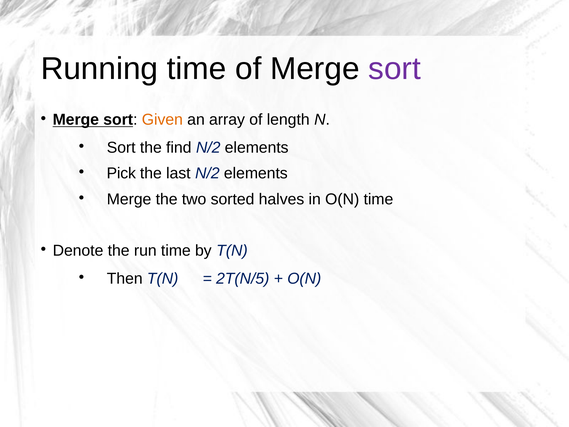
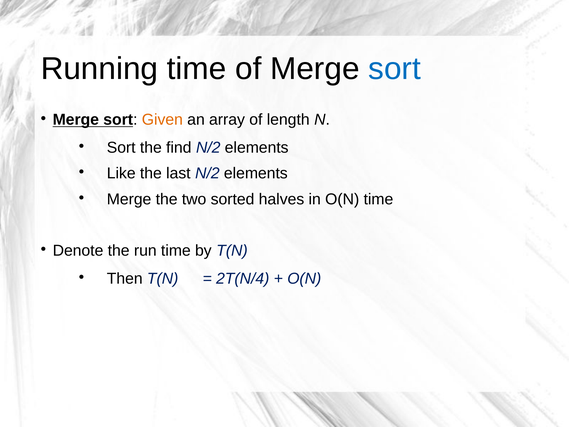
sort at (395, 69) colour: purple -> blue
Pick: Pick -> Like
2T(N/5: 2T(N/5 -> 2T(N/4
